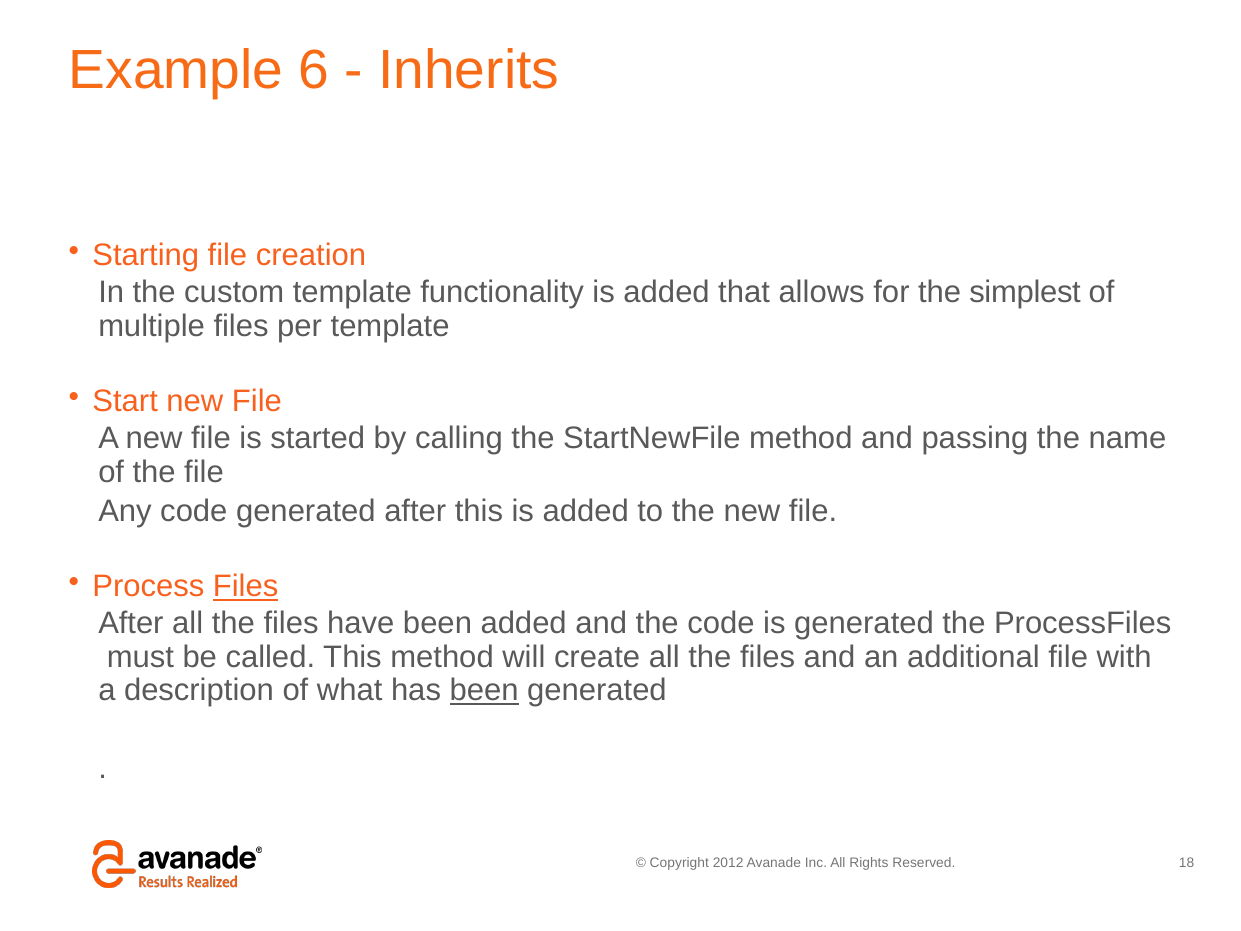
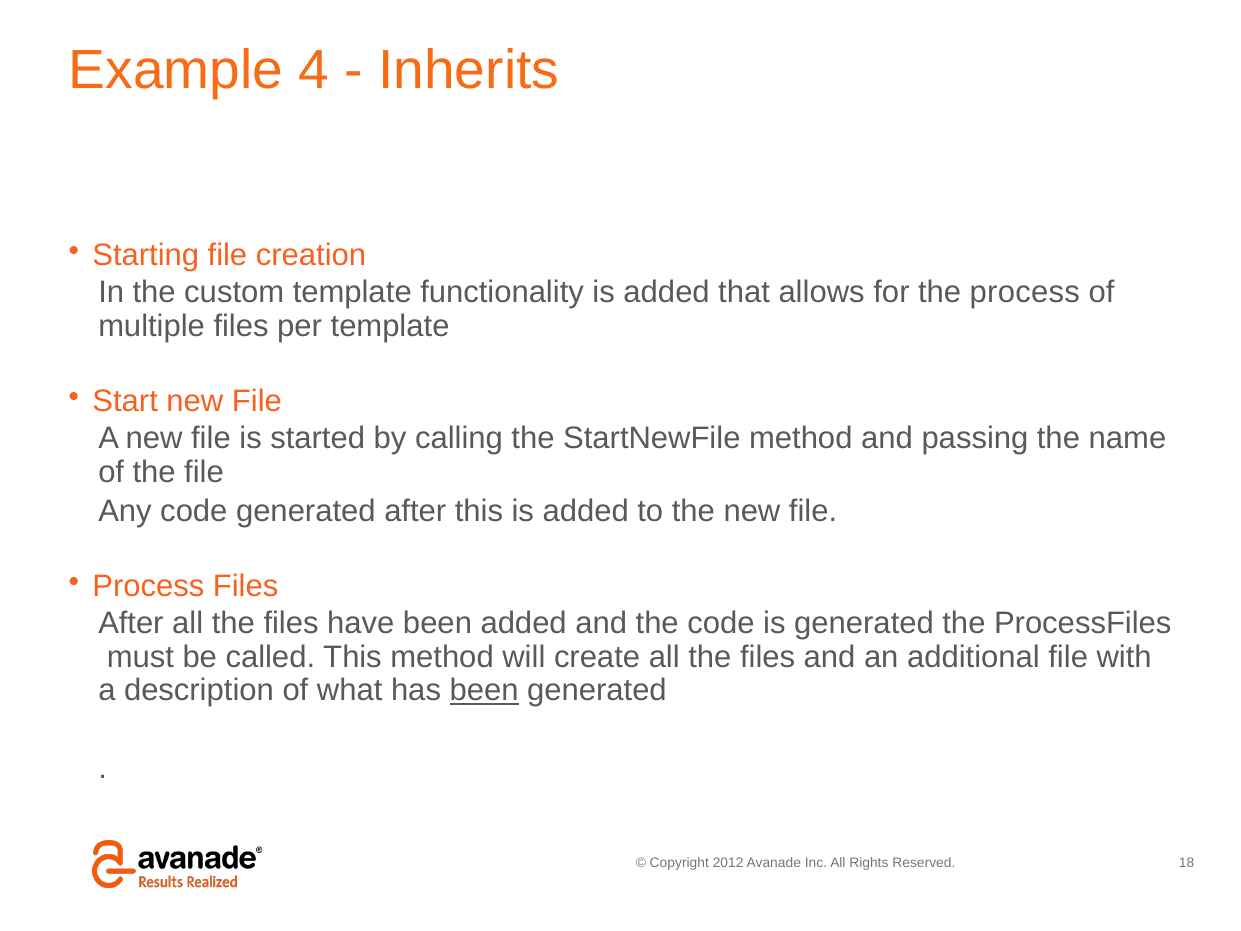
6: 6 -> 4
the simplest: simplest -> process
Files at (246, 586) underline: present -> none
